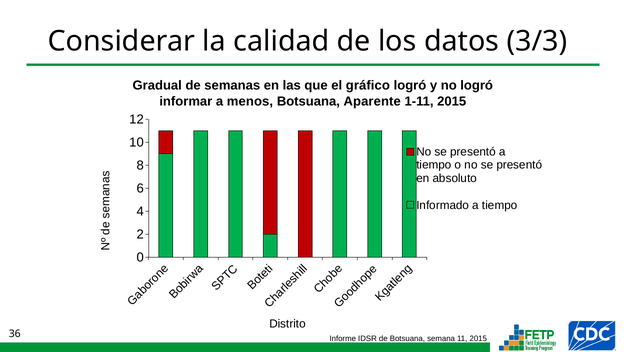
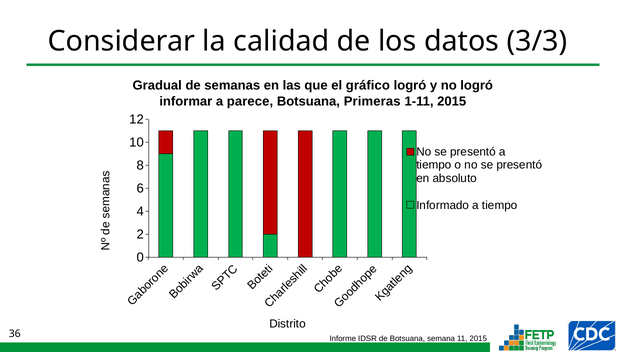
menos: menos -> parece
Aparente: Aparente -> Primeras
